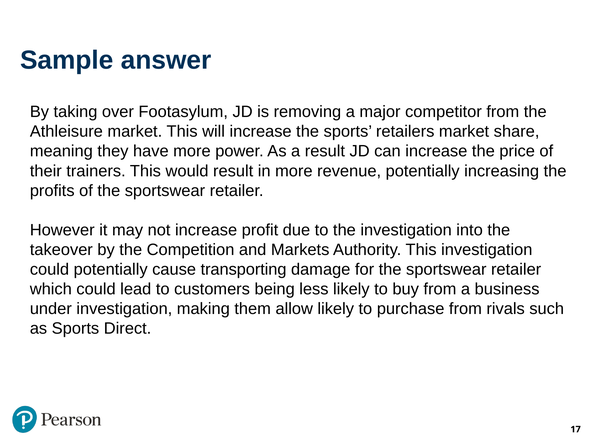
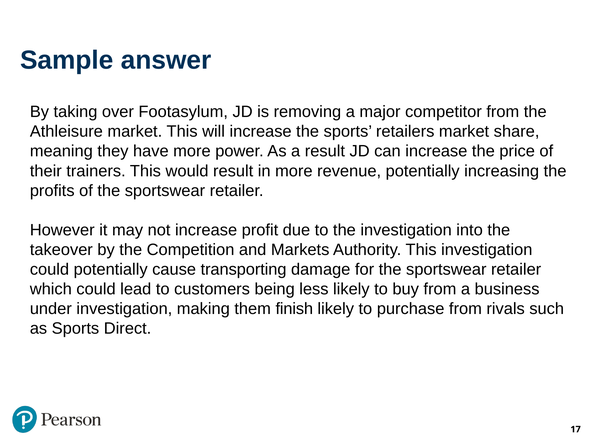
allow: allow -> finish
